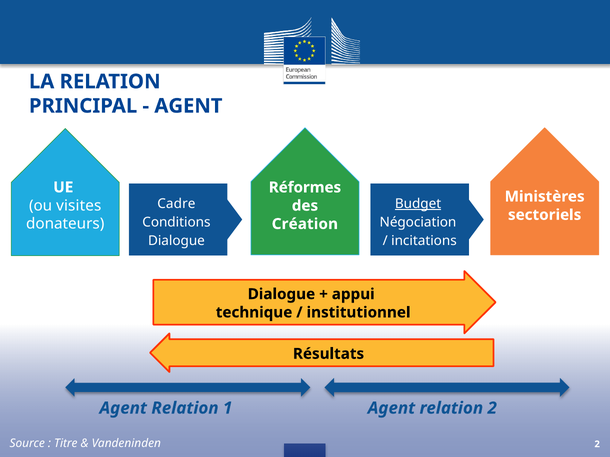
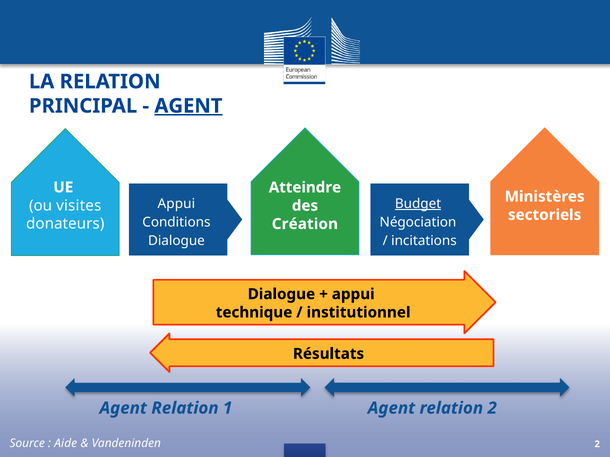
AGENT at (188, 106) underline: none -> present
Réformes: Réformes -> Atteindre
Cadre at (176, 204): Cadre -> Appui
Titre: Titre -> Aide
